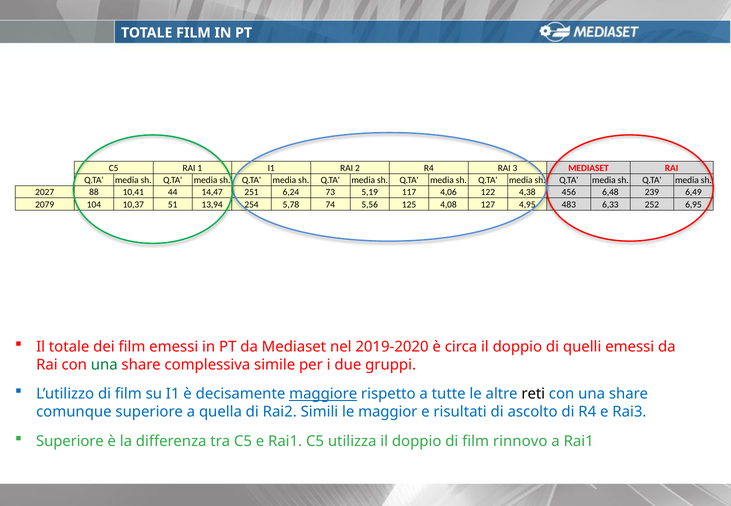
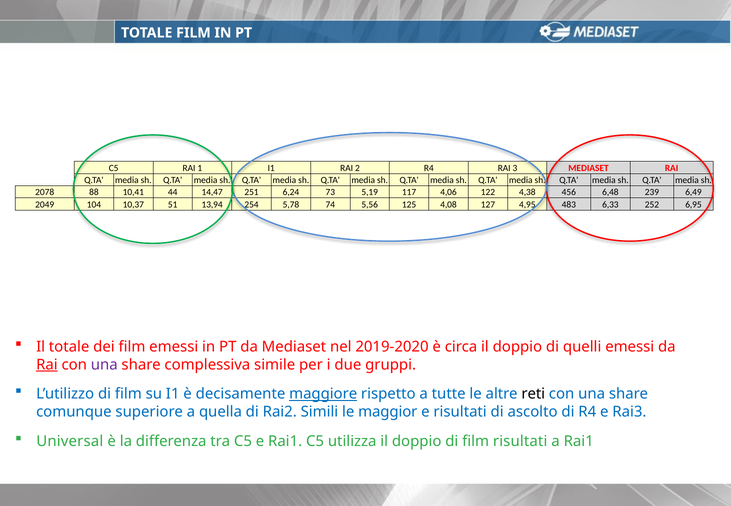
2027: 2027 -> 2078
2079: 2079 -> 2049
Rai at (47, 365) underline: none -> present
una at (104, 365) colour: green -> purple
Superiore at (70, 441): Superiore -> Universal
film rinnovo: rinnovo -> risultati
